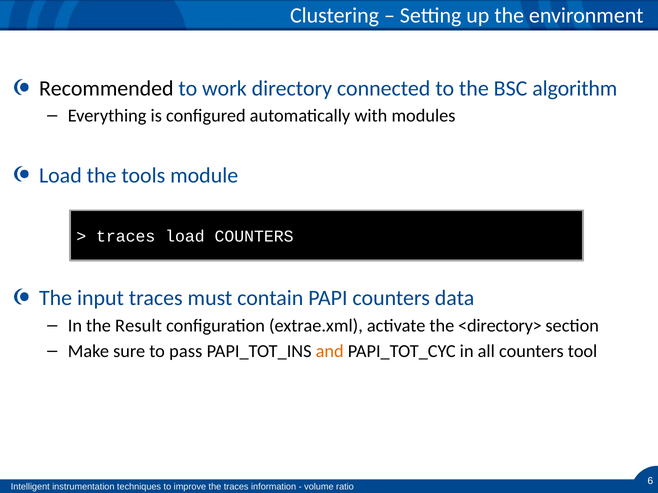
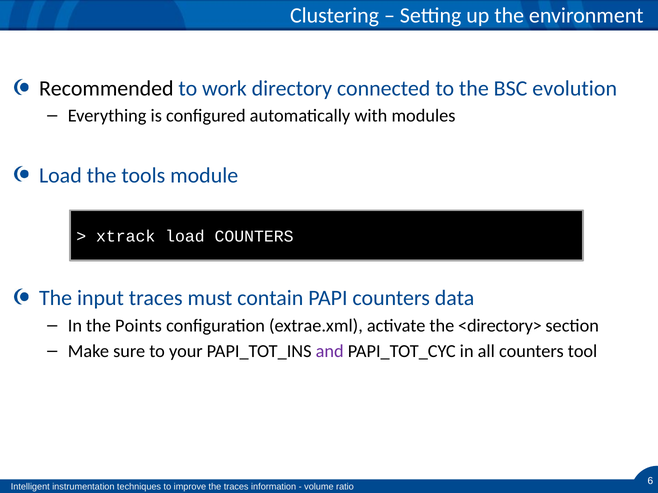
algorithm: algorithm -> evolution
traces at (126, 237): traces -> xtrack
Result: Result -> Points
pass: pass -> your
and colour: orange -> purple
